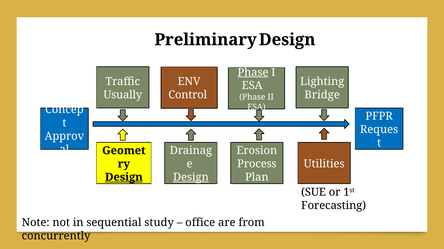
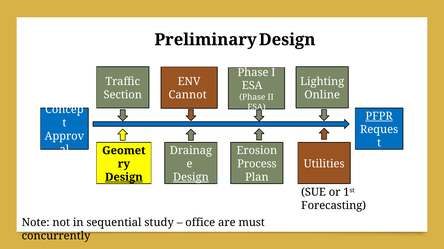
Phase at (253, 73) underline: present -> none
Usually: Usually -> Section
Bridge: Bridge -> Online
Control: Control -> Cannot
PFPR underline: none -> present
from: from -> must
